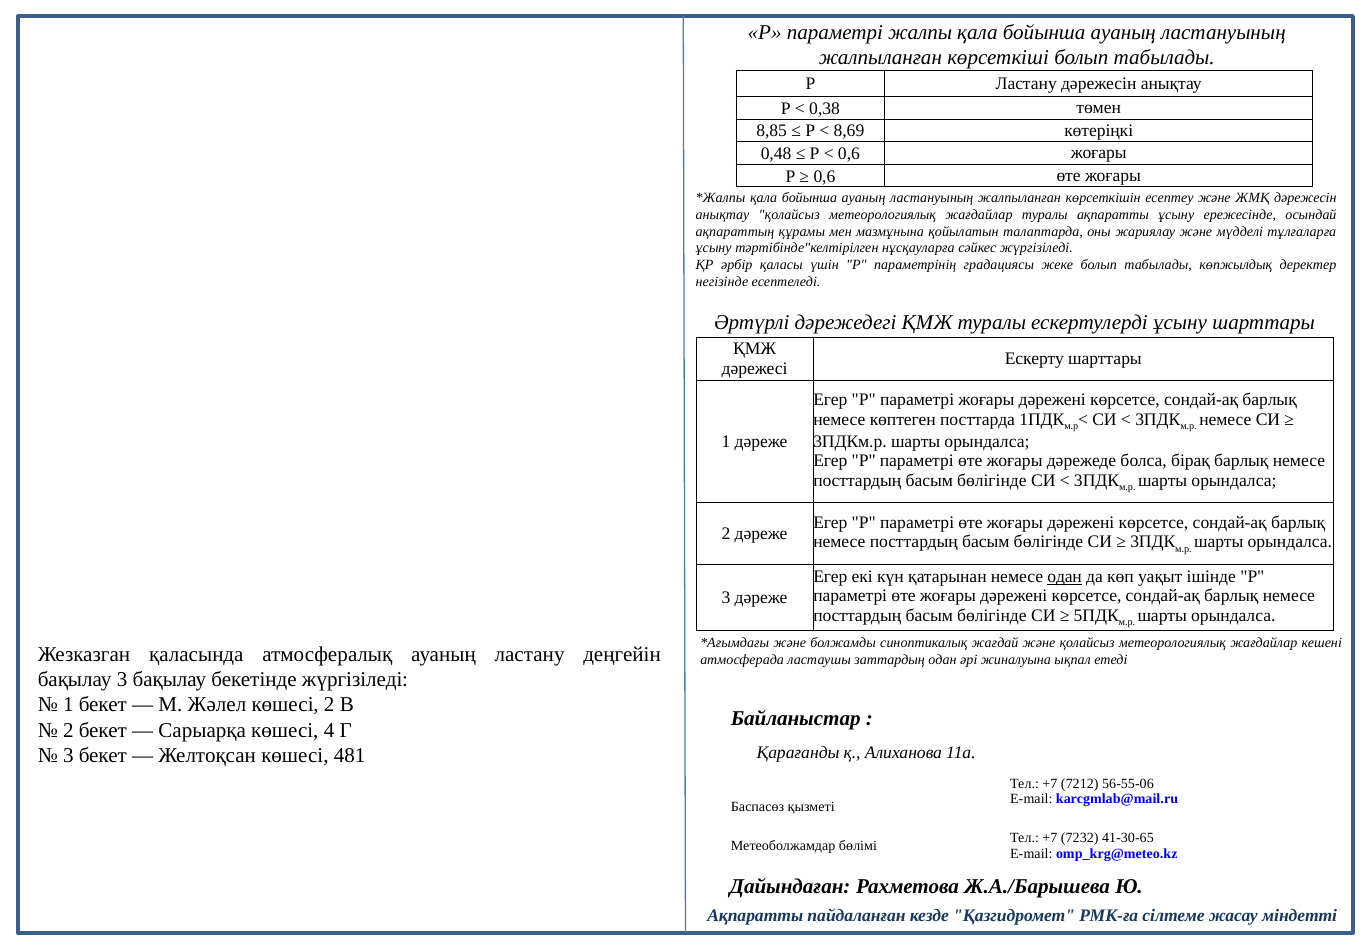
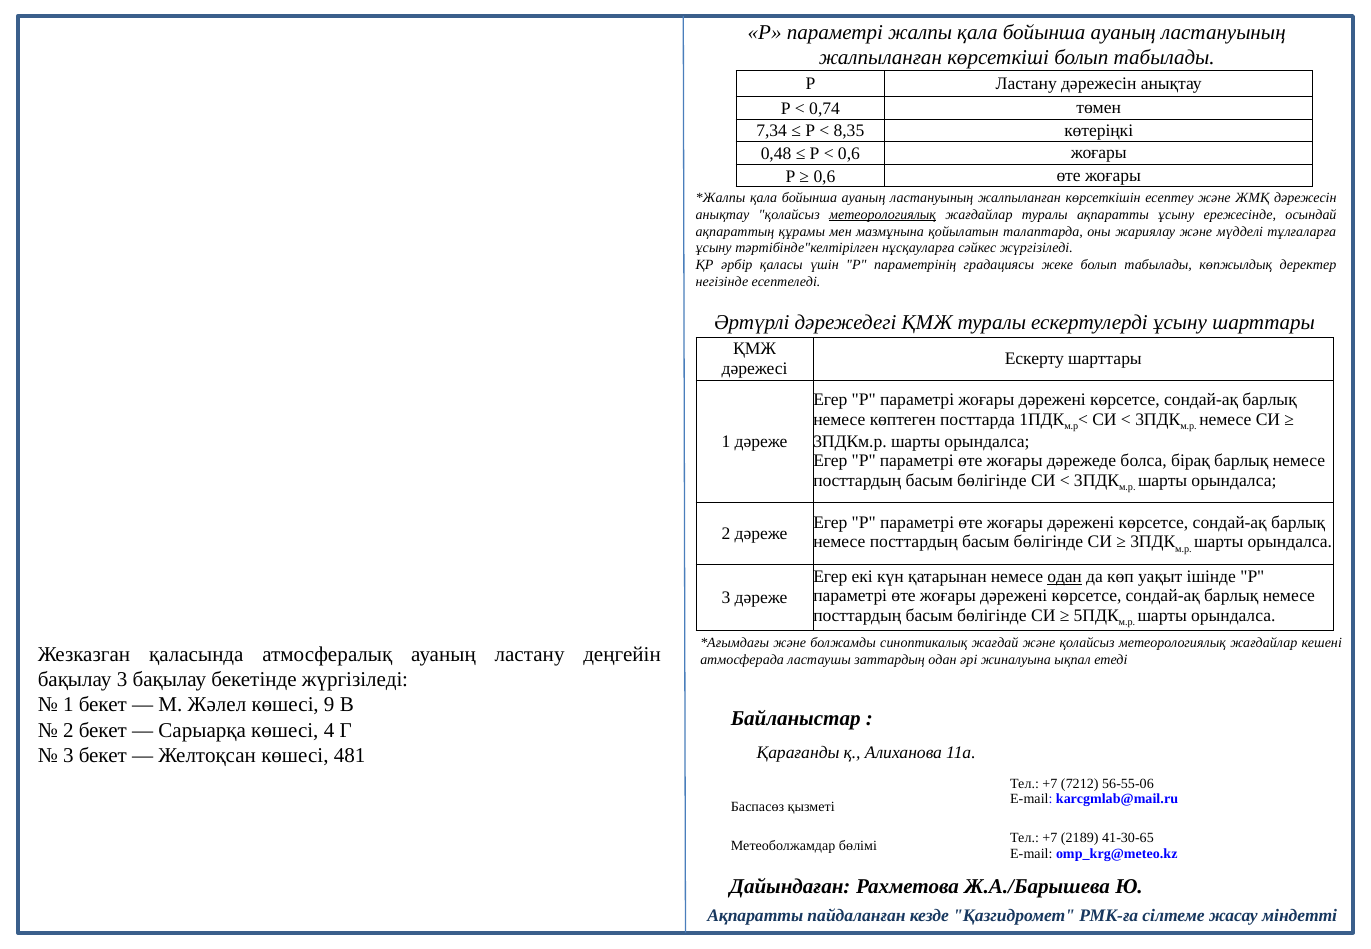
0,38: 0,38 -> 0,74
8,85: 8,85 -> 7,34
8,69: 8,69 -> 8,35
метеорологиялық at (883, 215) underline: none -> present
көшесі 2: 2 -> 9
7232: 7232 -> 2189
